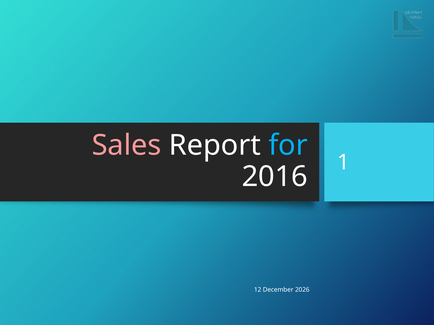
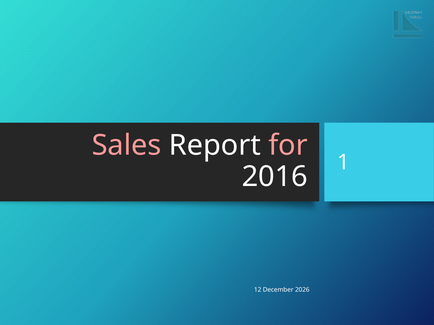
for colour: light blue -> pink
